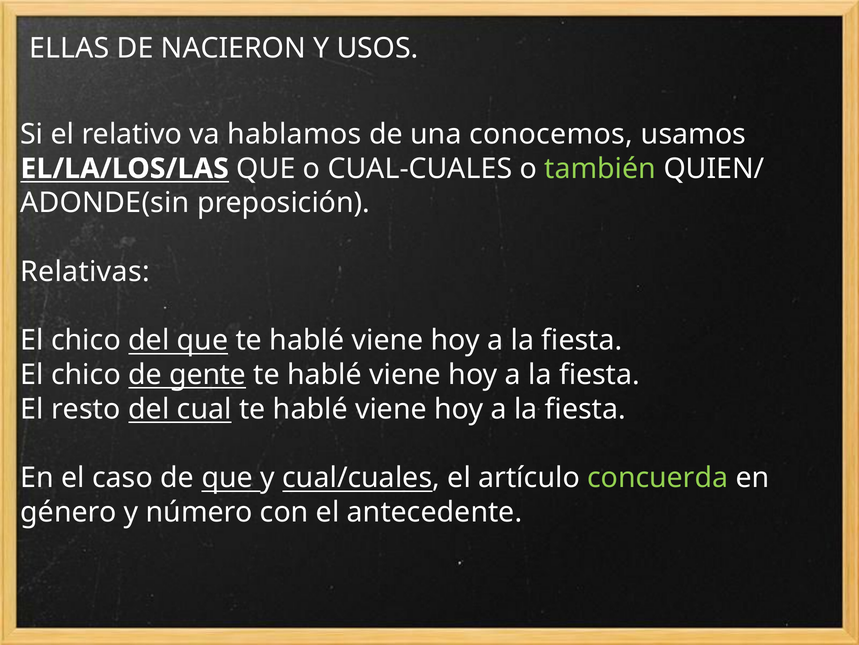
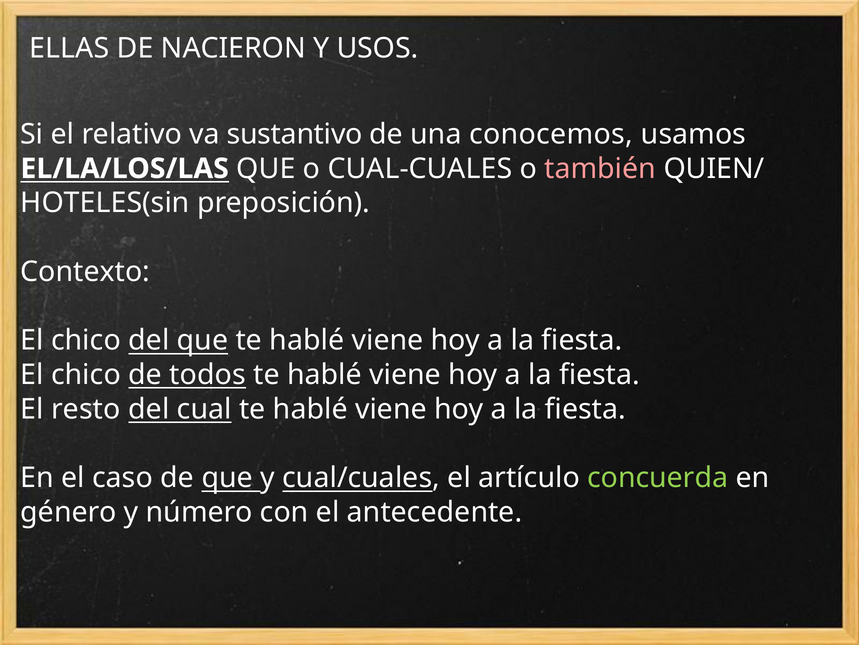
hablamos: hablamos -> sustantivo
también colour: light green -> pink
ADONDE(sin: ADONDE(sin -> HOTELES(sin
Relativas: Relativas -> Contexto
gente: gente -> todos
